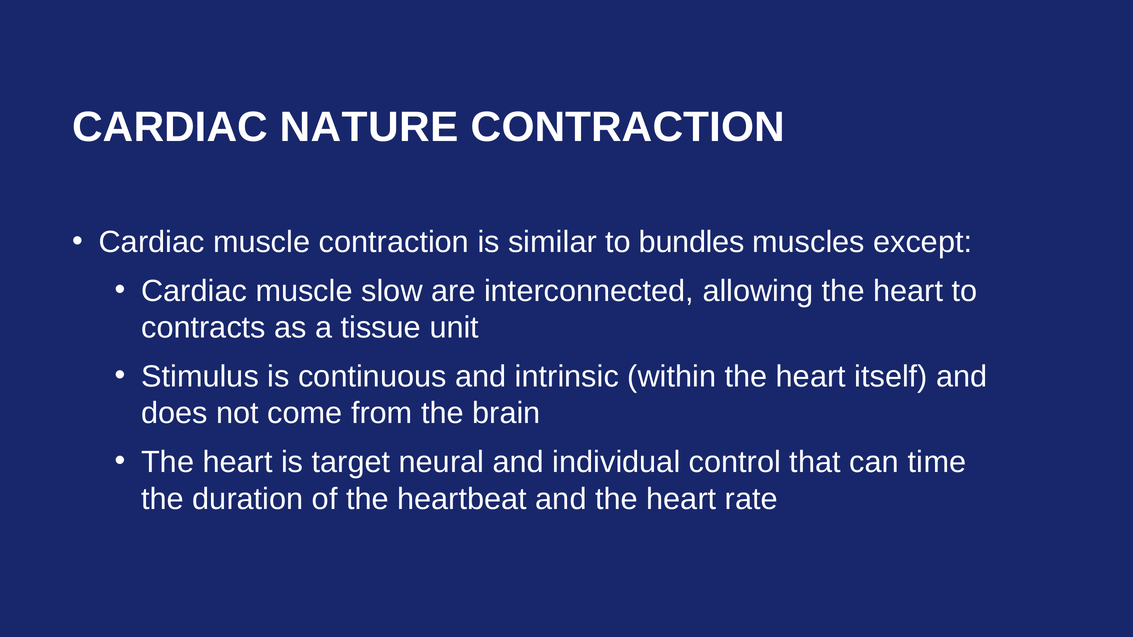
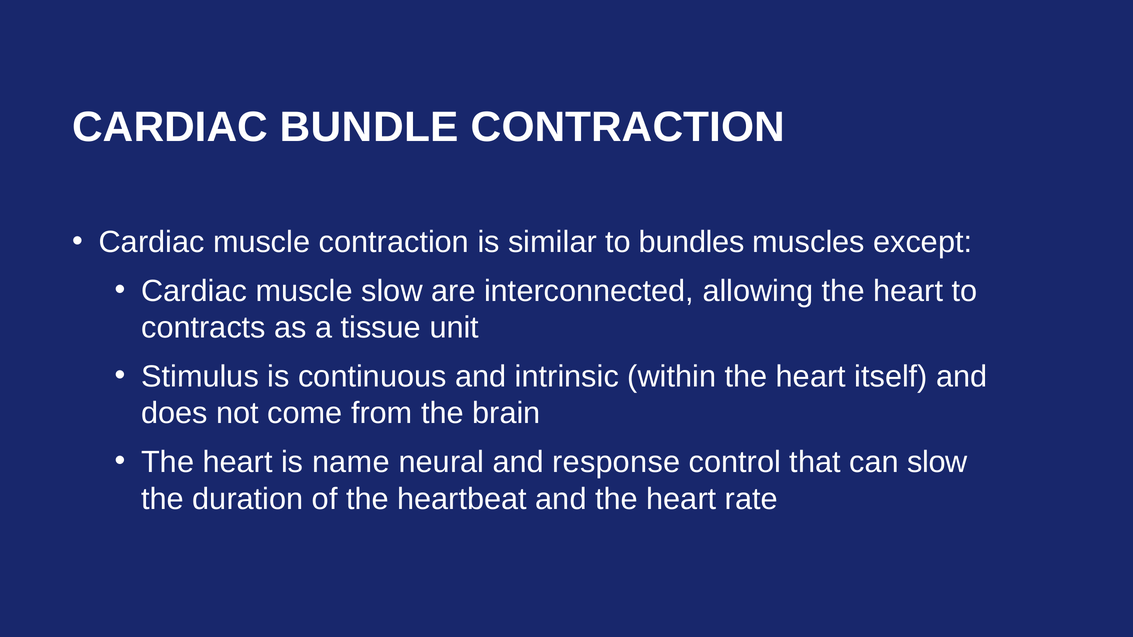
NATURE: NATURE -> BUNDLE
target: target -> name
individual: individual -> response
can time: time -> slow
